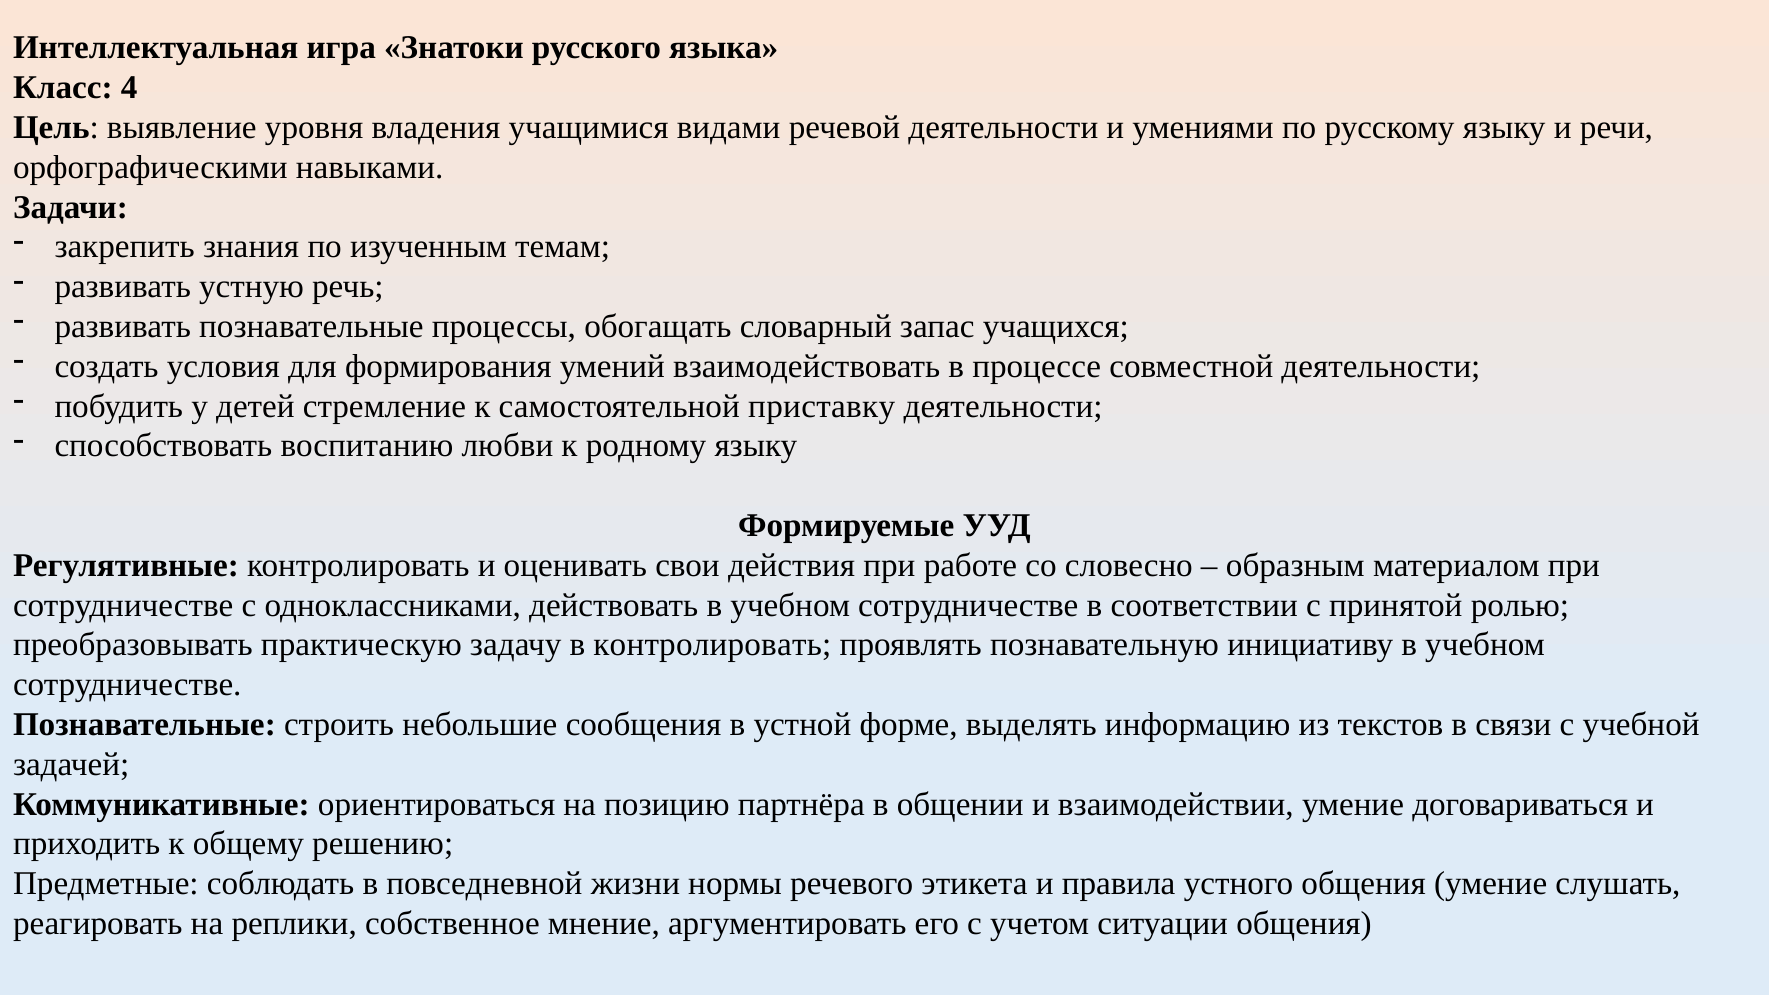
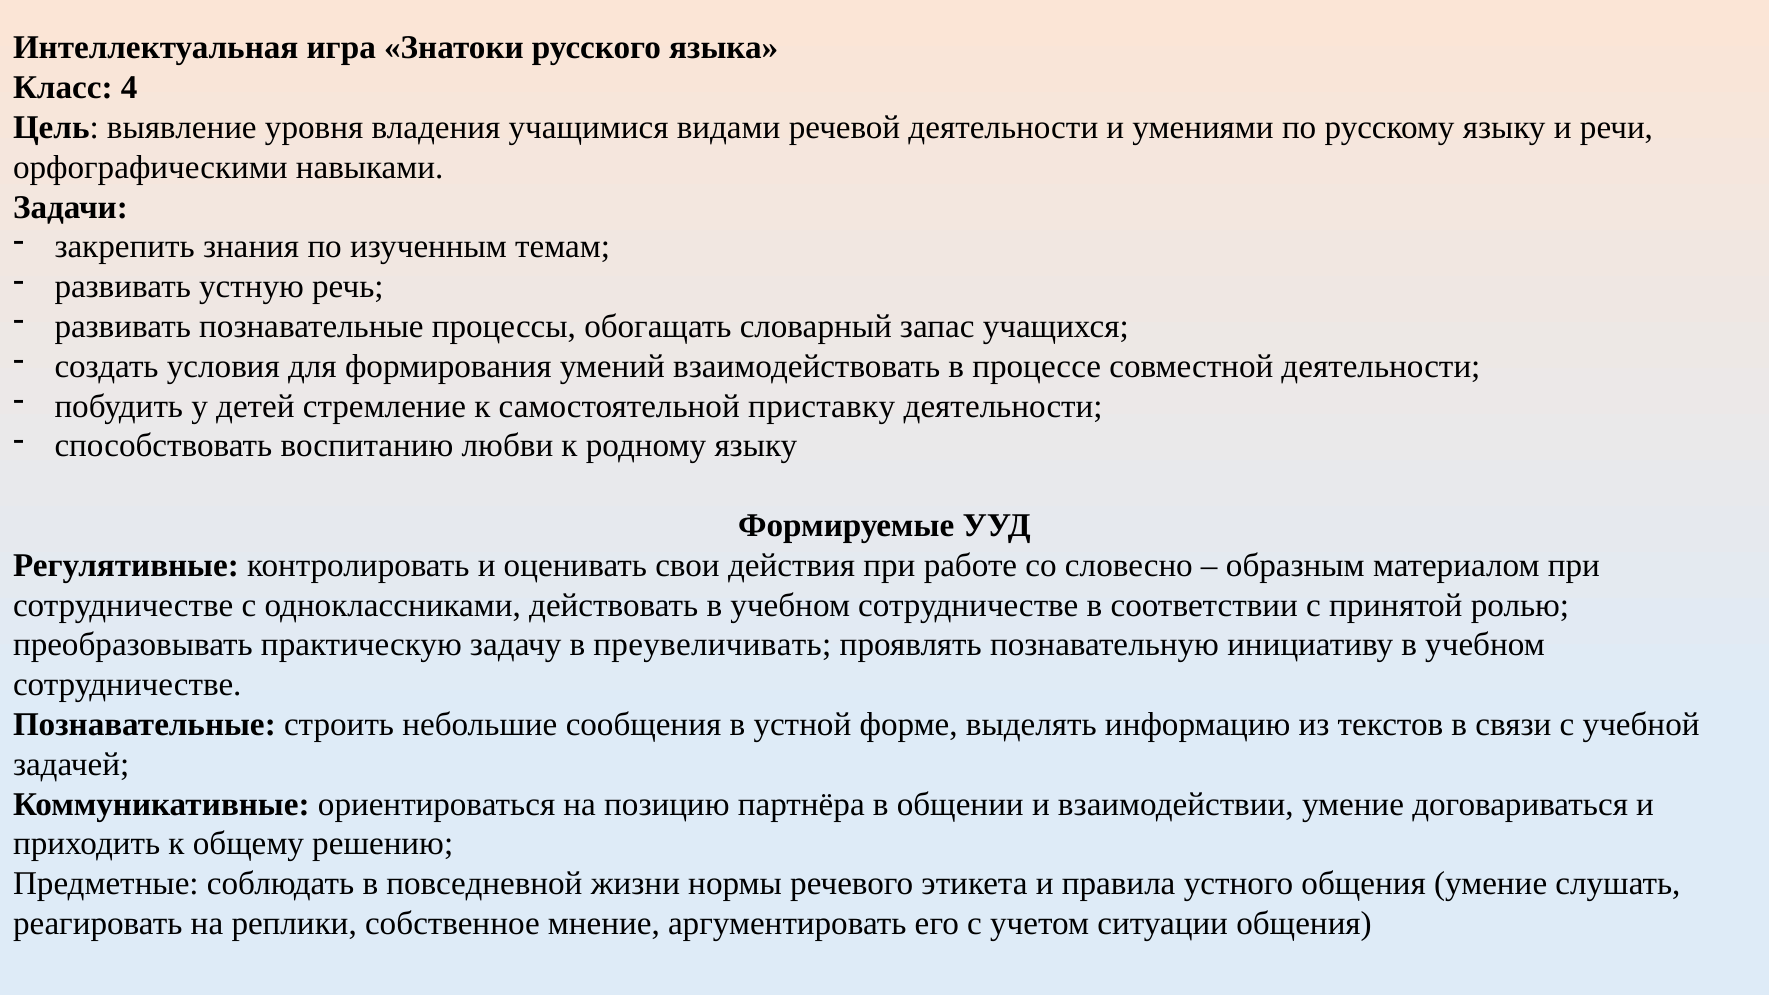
в контролировать: контролировать -> преувеличивать
